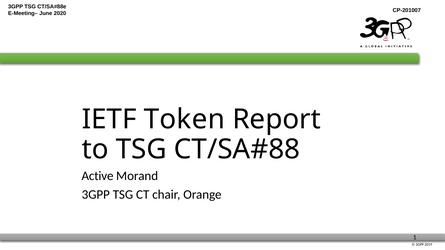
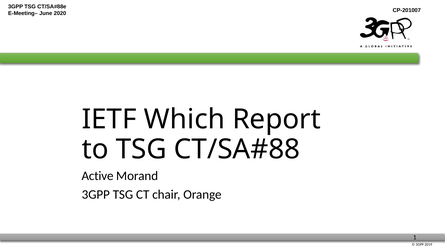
Token: Token -> Which
